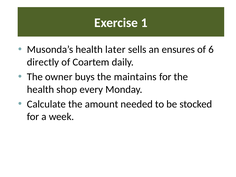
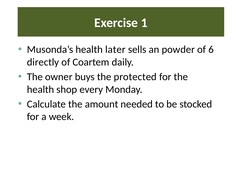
ensures: ensures -> powder
maintains: maintains -> protected
